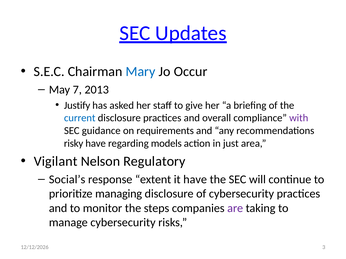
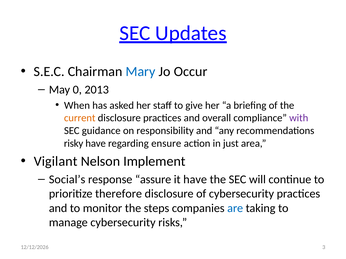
7: 7 -> 0
Justify: Justify -> When
current colour: blue -> orange
requirements: requirements -> responsibility
models: models -> ensure
Regulatory: Regulatory -> Implement
extent: extent -> assure
managing: managing -> therefore
are colour: purple -> blue
